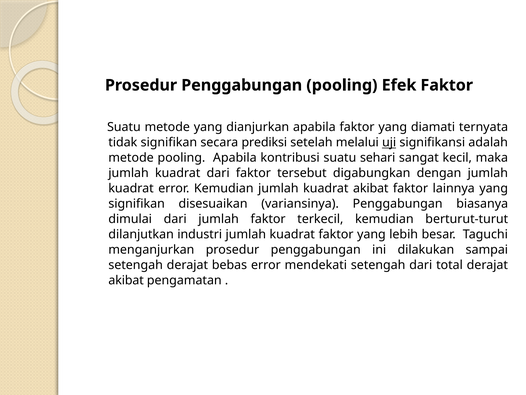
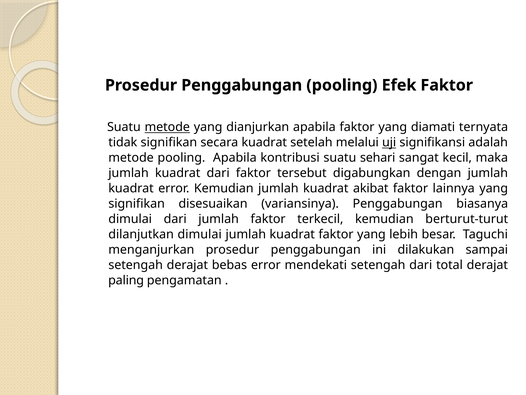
metode at (167, 127) underline: none -> present
secara prediksi: prediksi -> kuadrat
dilanjutkan industri: industri -> dimulai
akibat at (126, 280): akibat -> paling
